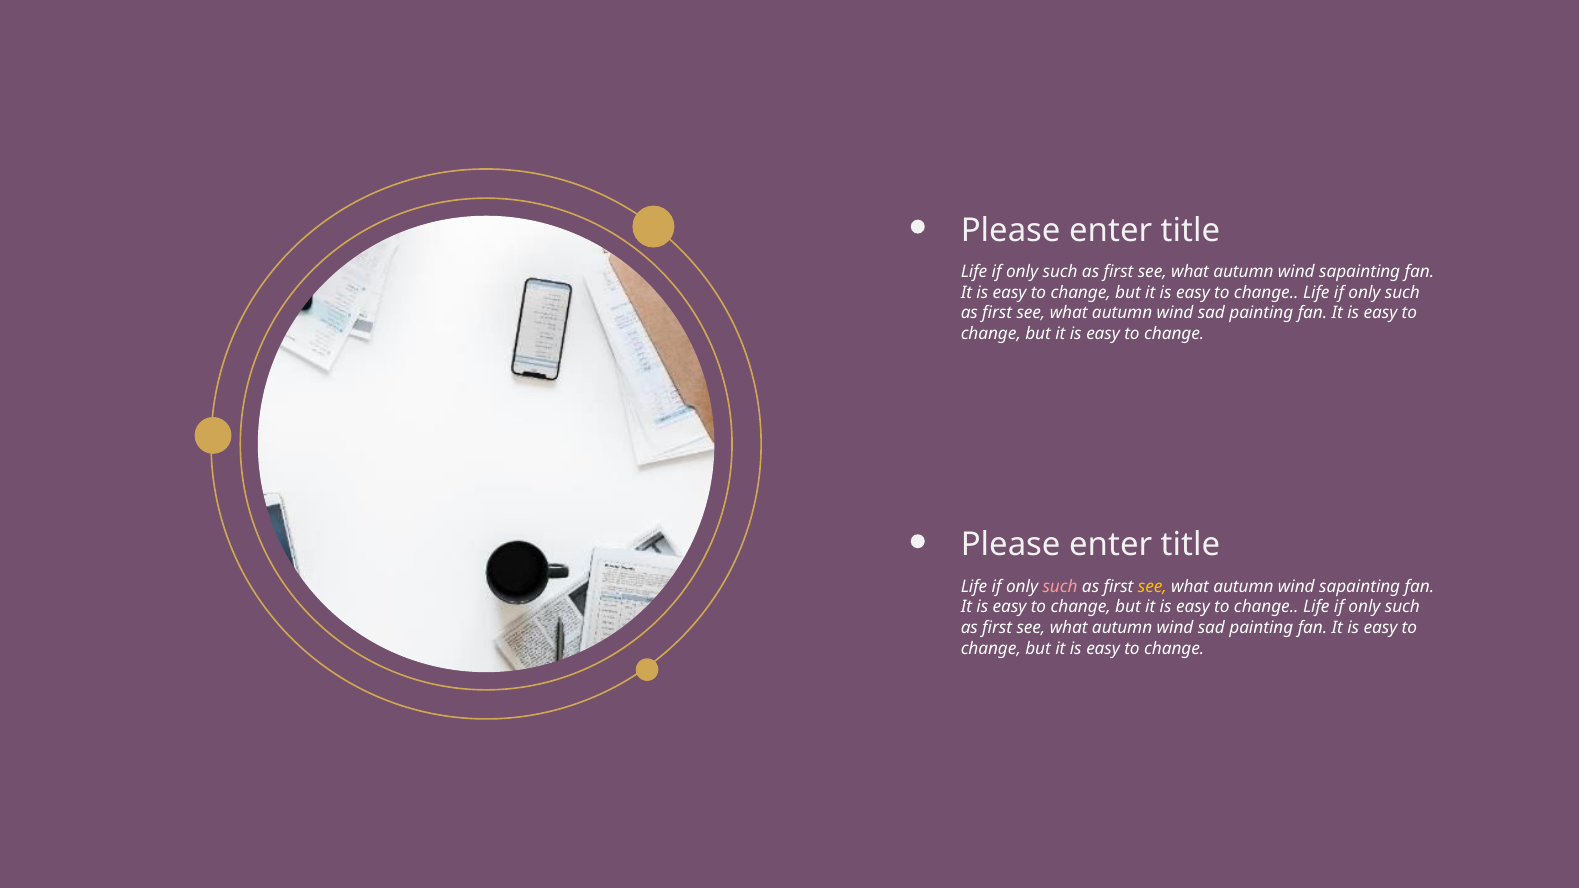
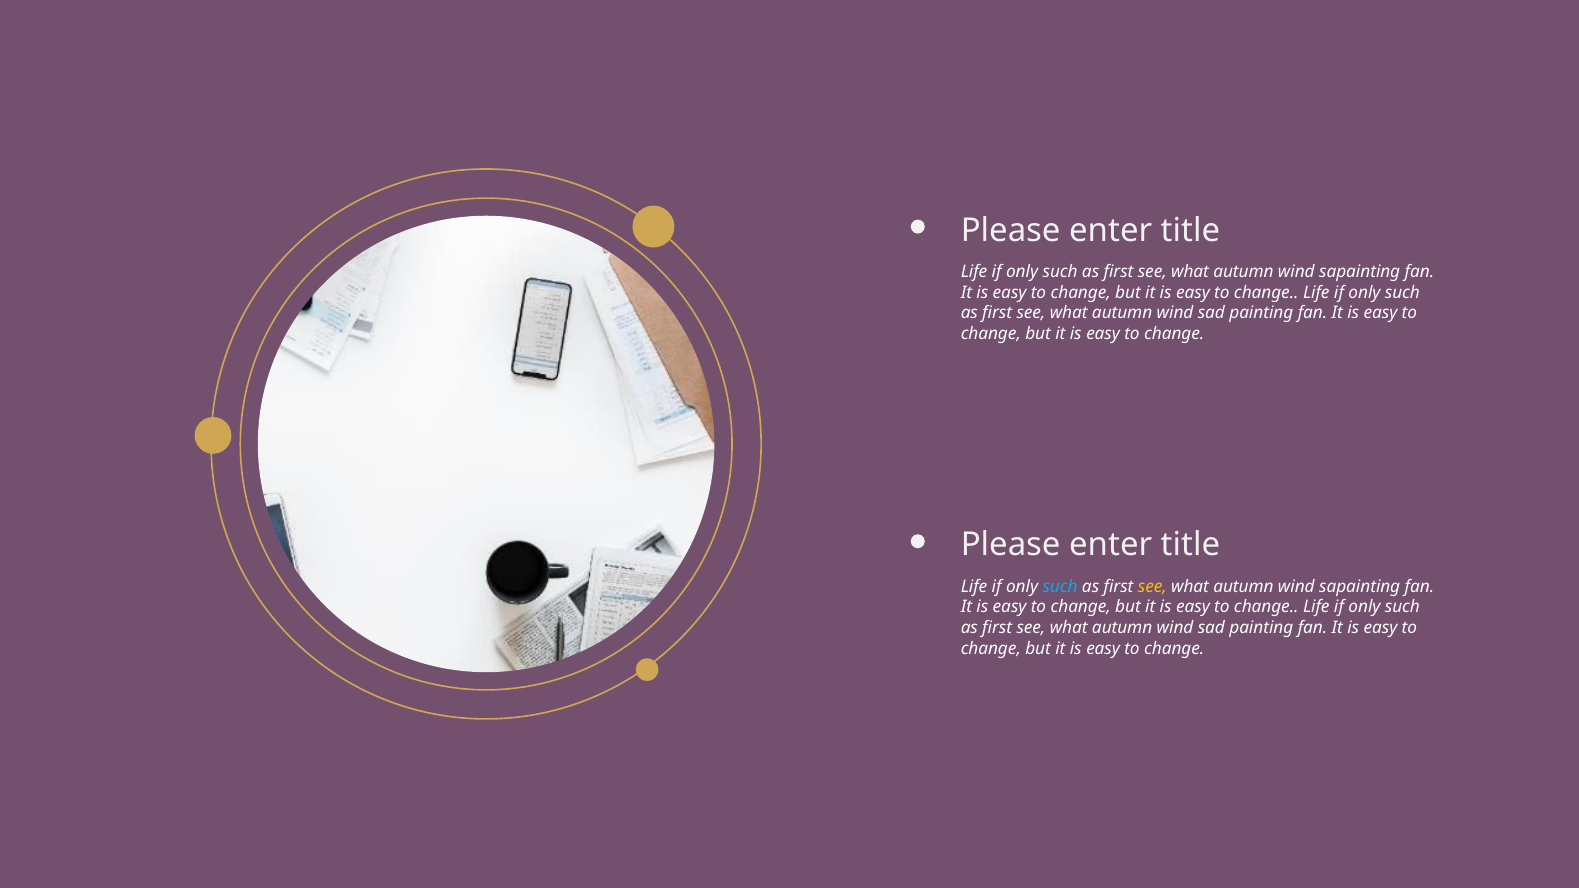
such at (1060, 586) colour: pink -> light blue
